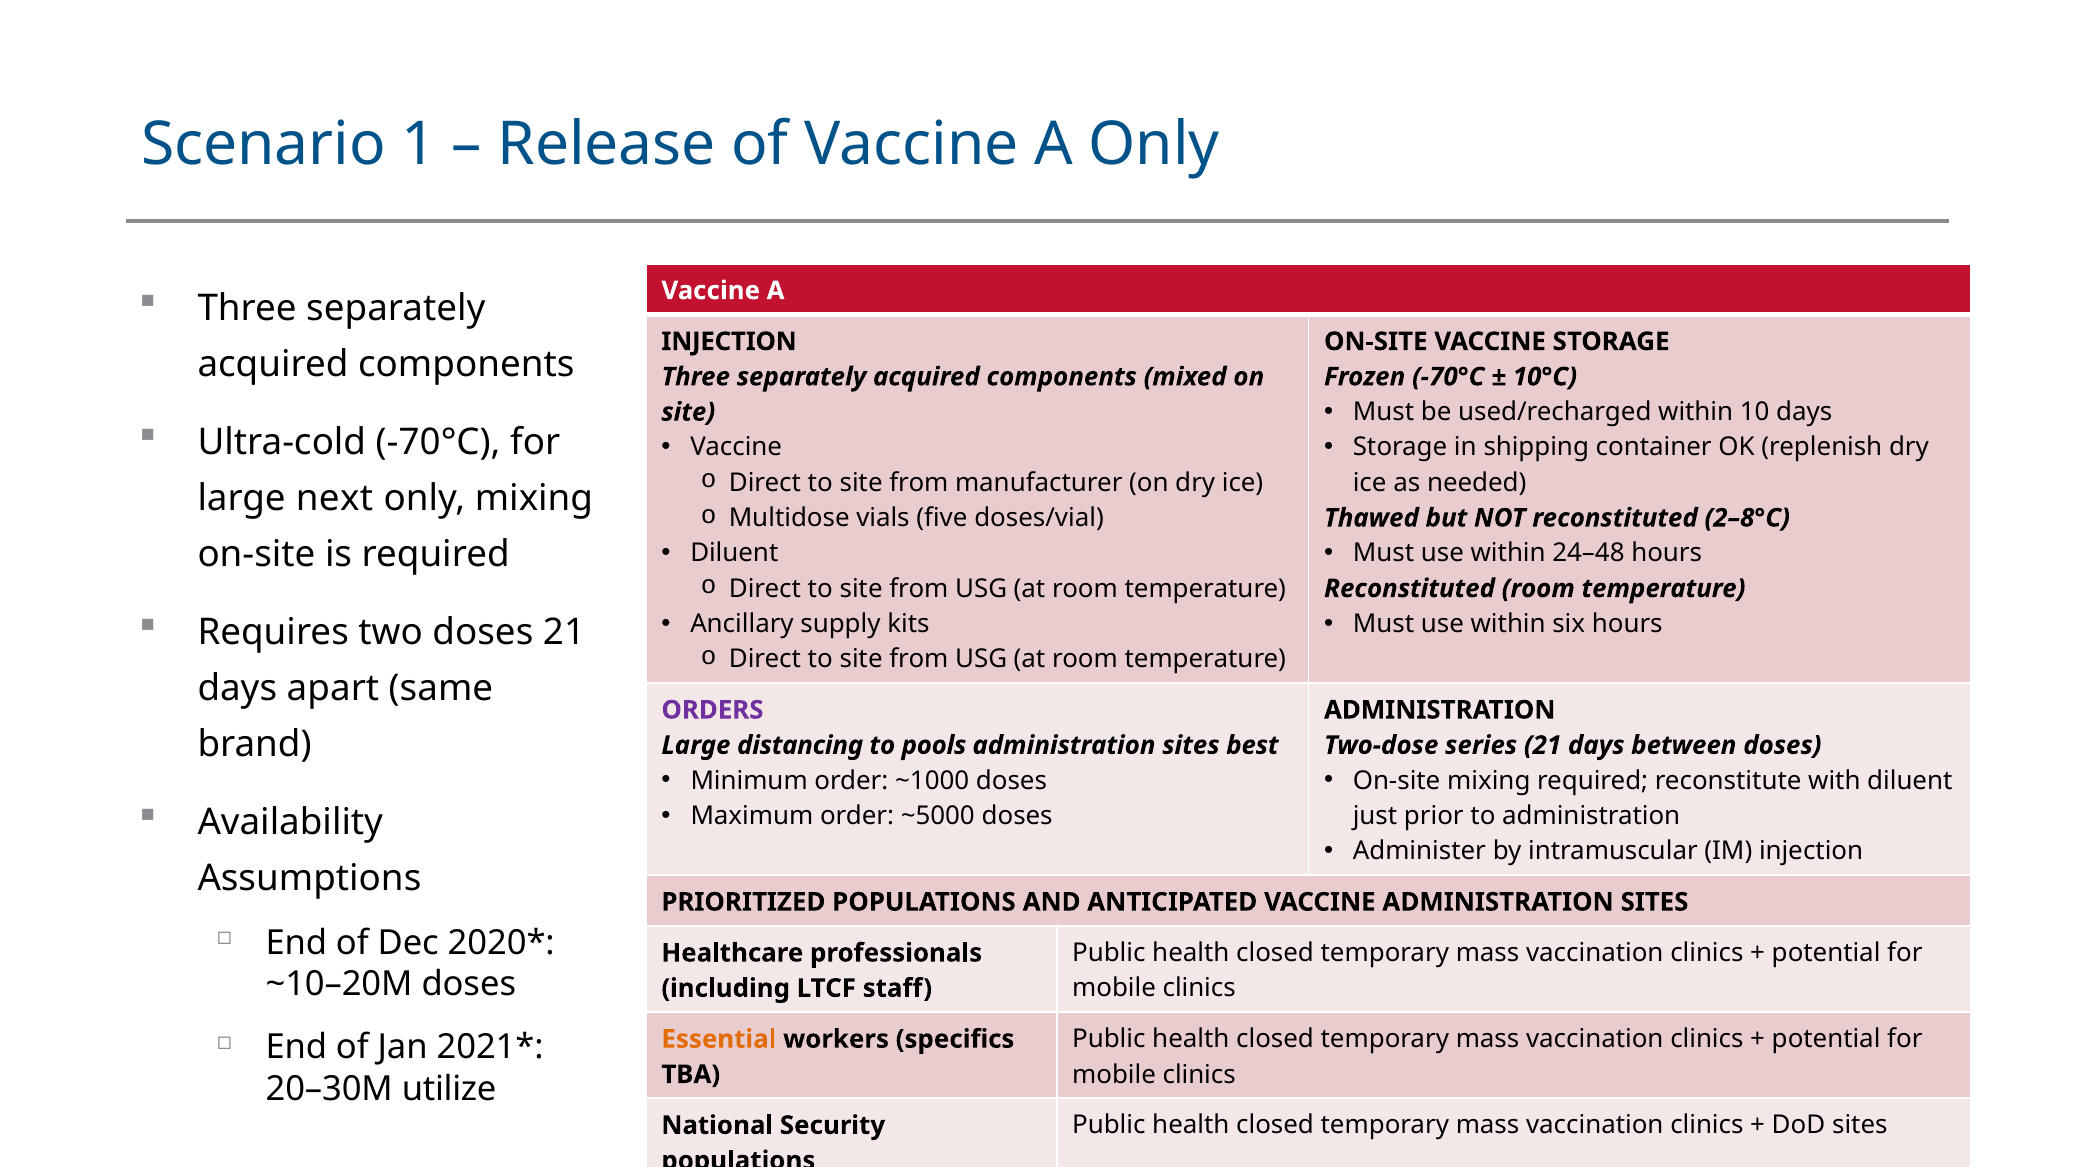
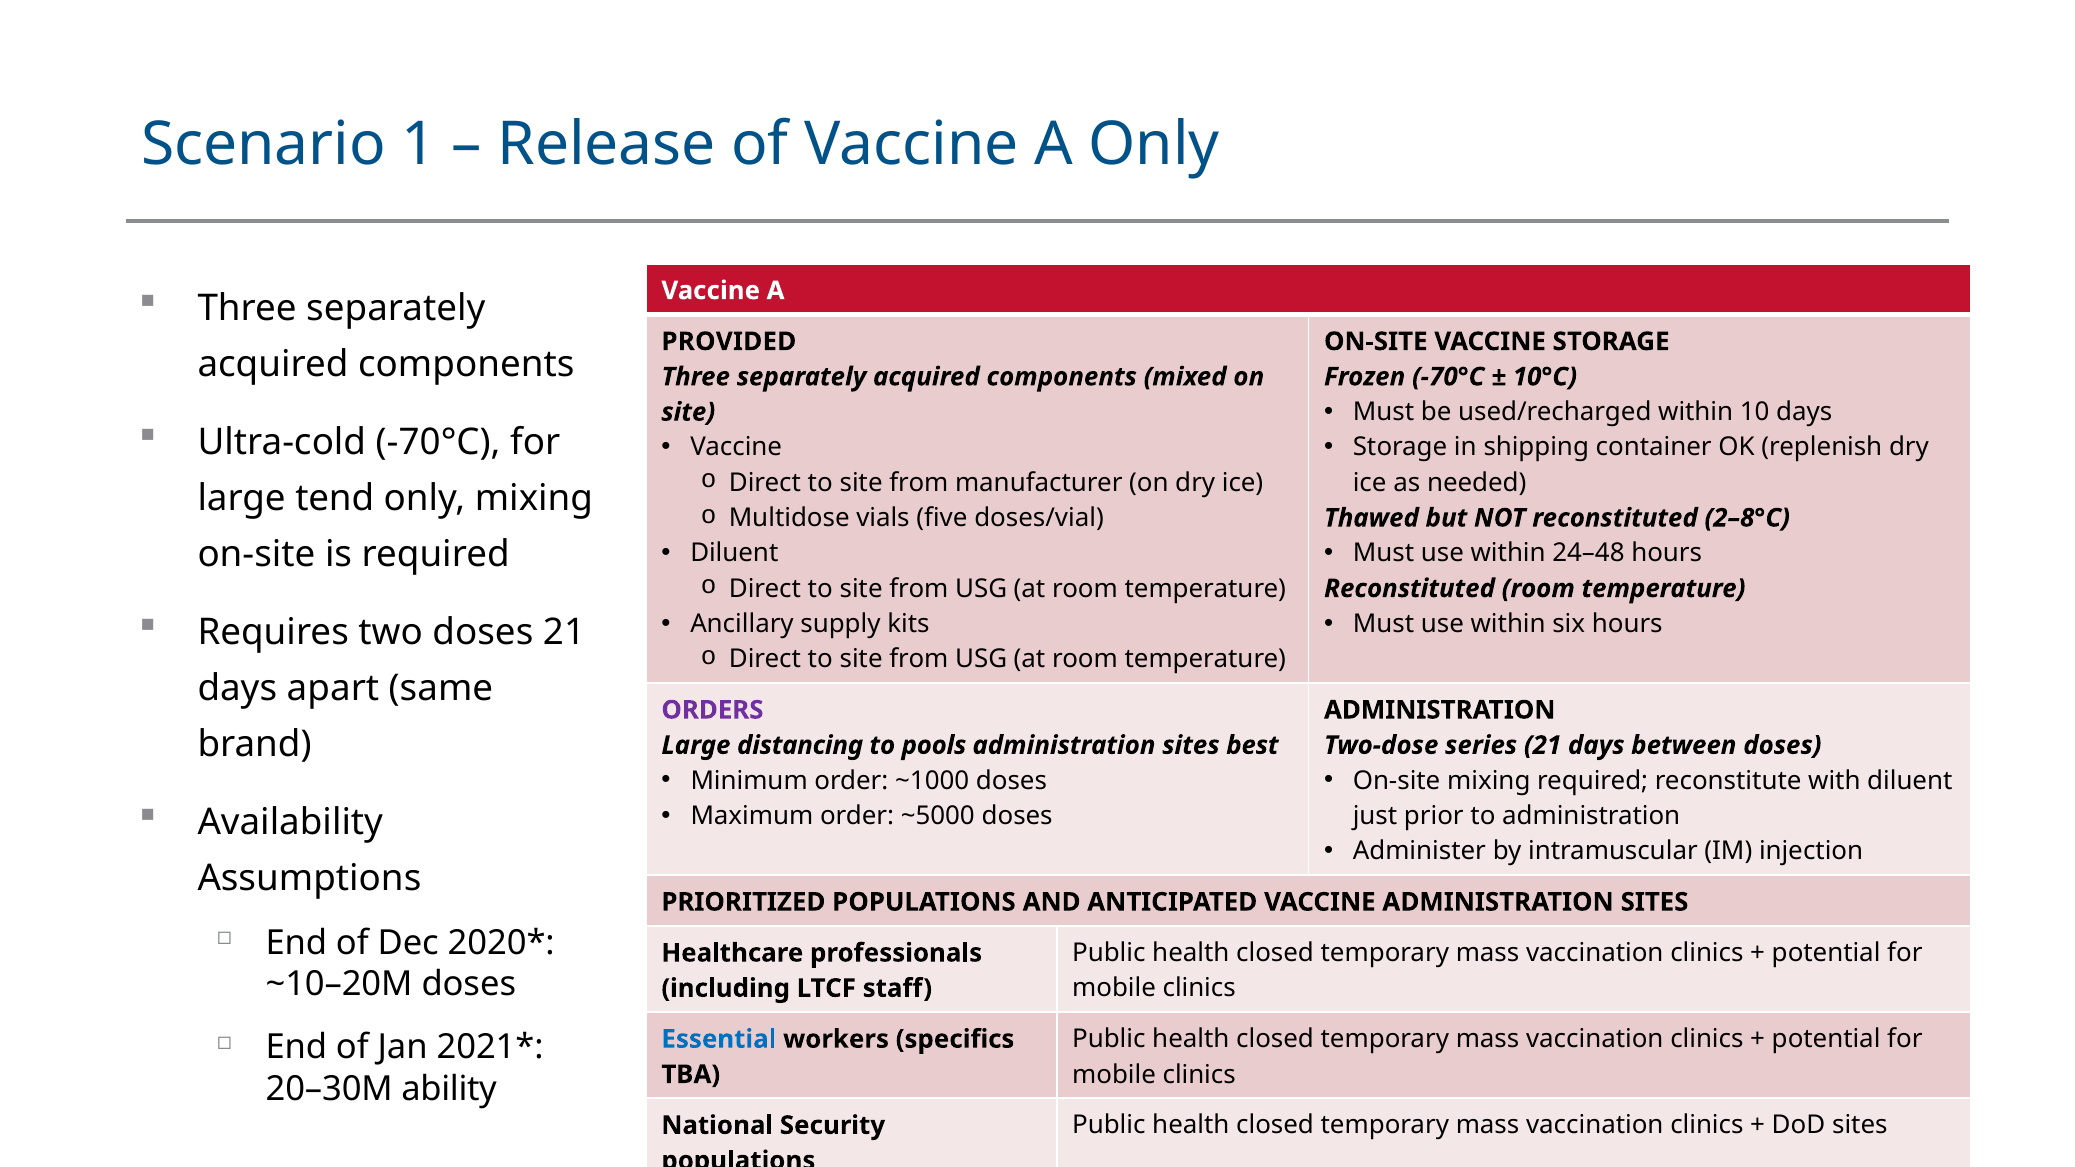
INJECTION at (729, 342): INJECTION -> PROVIDED
next: next -> tend
Essential colour: orange -> blue
utilize: utilize -> ability
